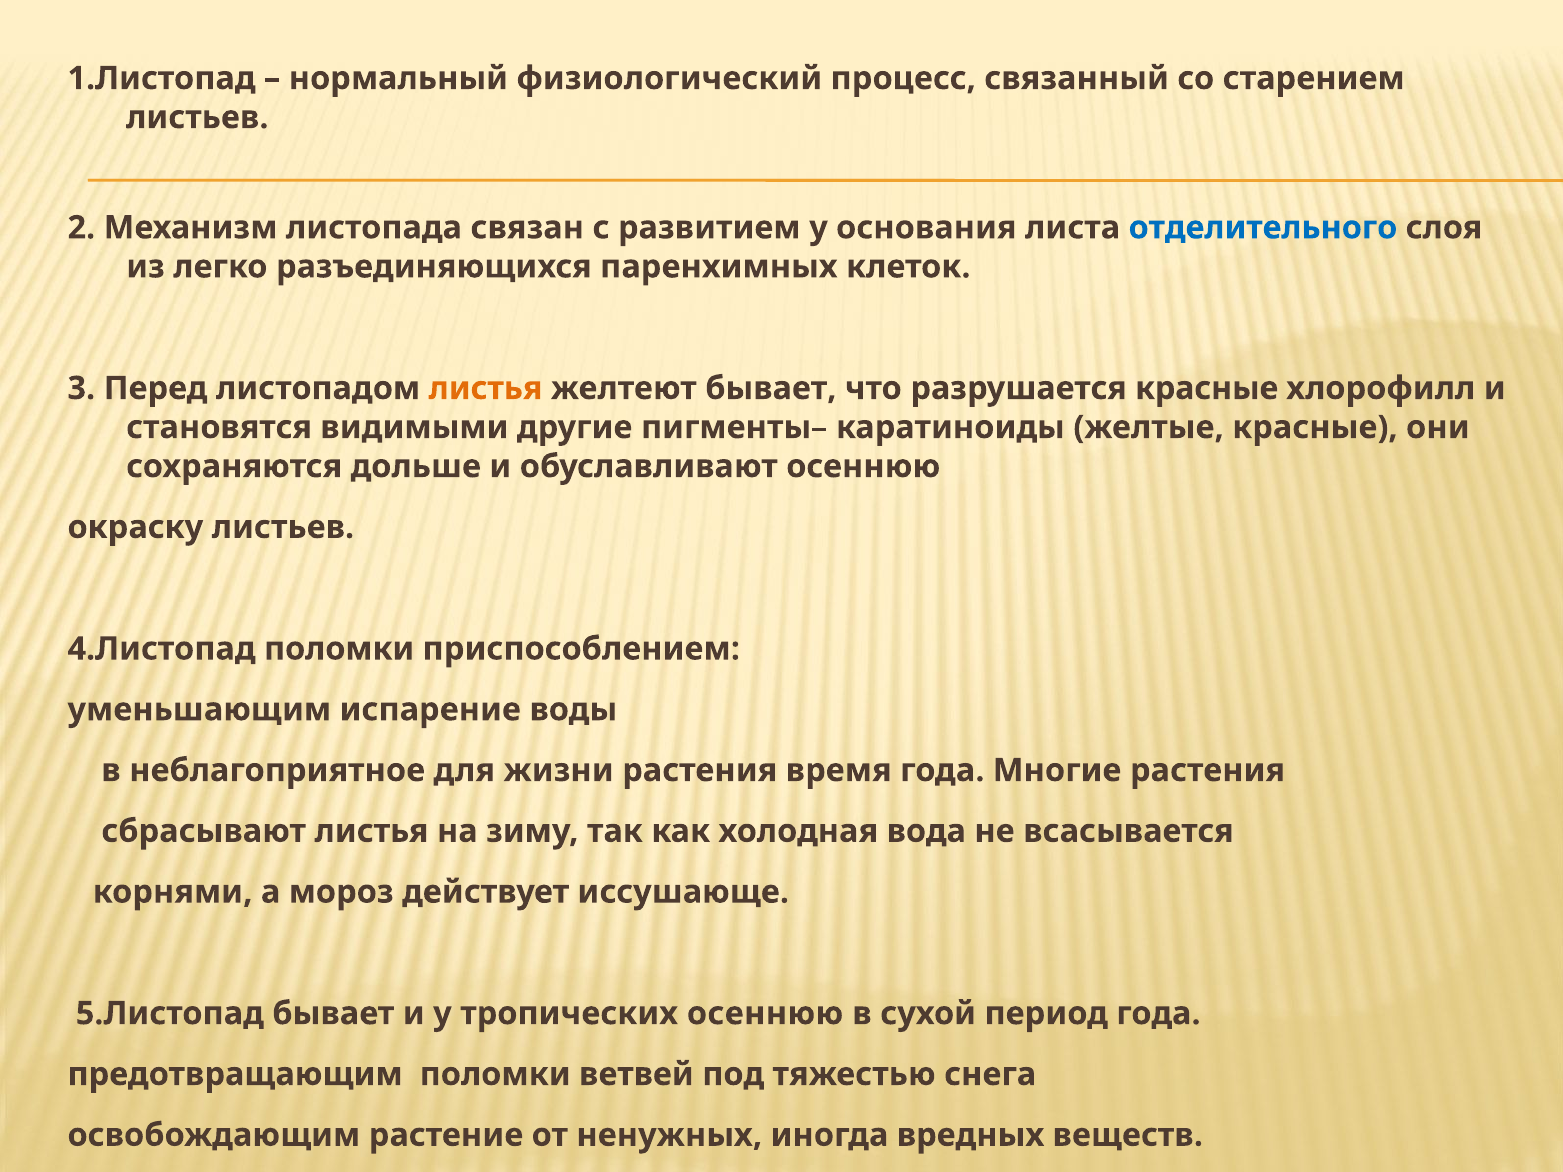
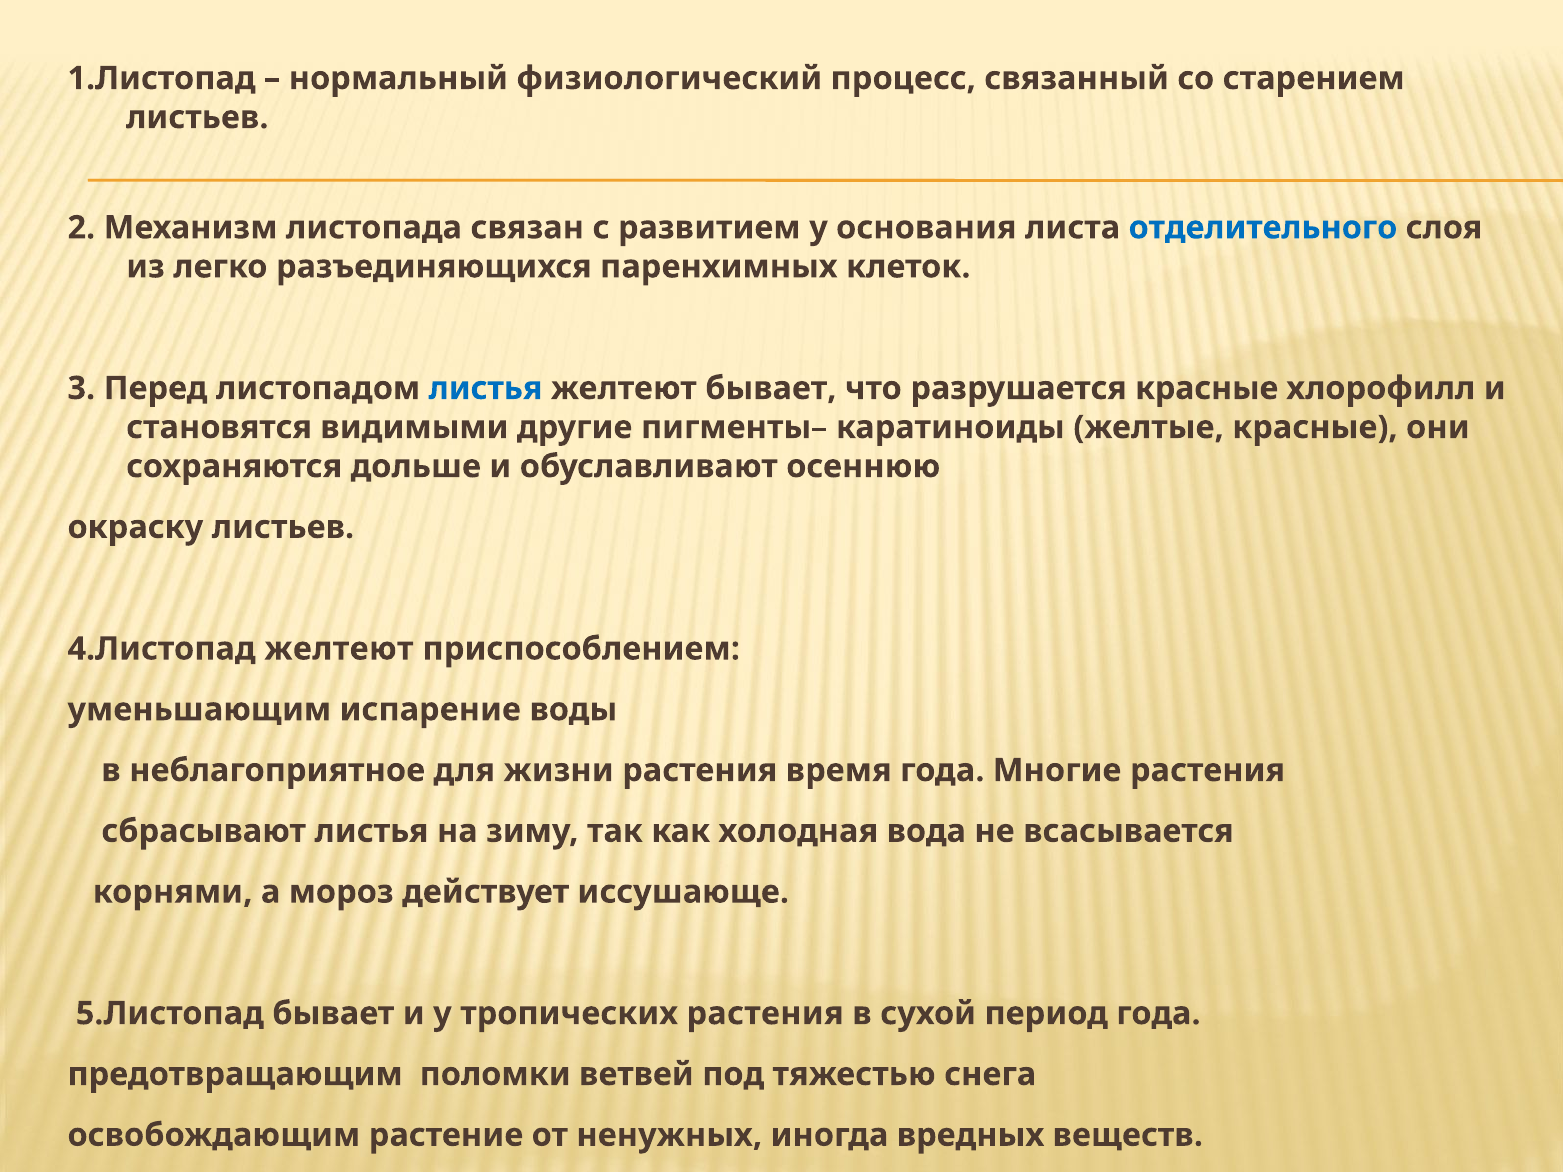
листья at (486, 388) colour: orange -> blue
4.Листопад поломки: поломки -> желтеют
тропических осеннюю: осеннюю -> растения
